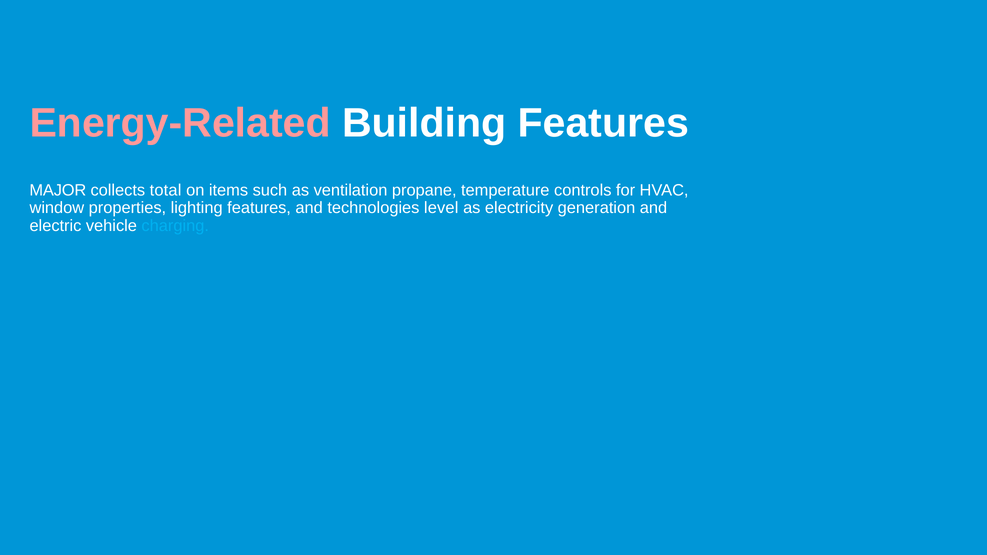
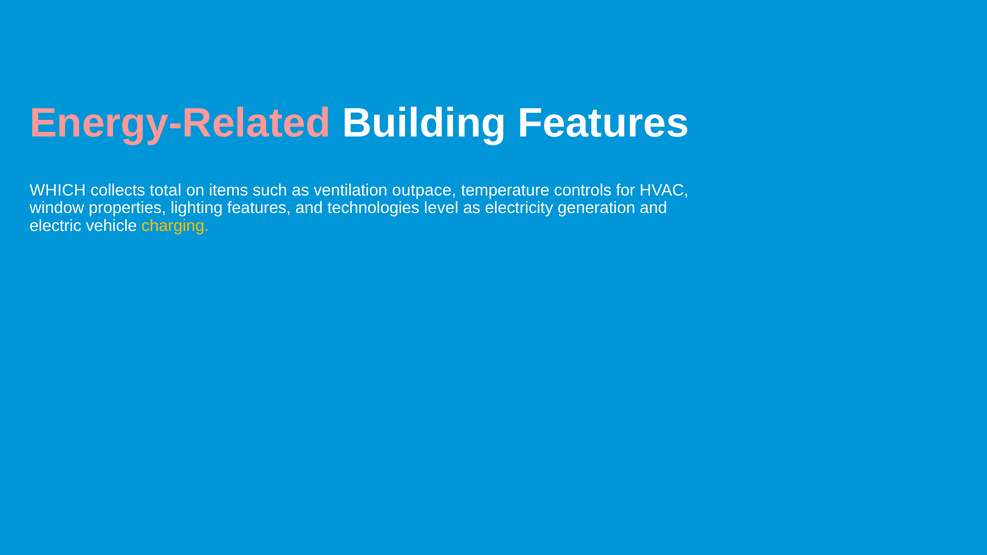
MAJOR: MAJOR -> WHICH
propane: propane -> outpace
charging colour: light blue -> yellow
